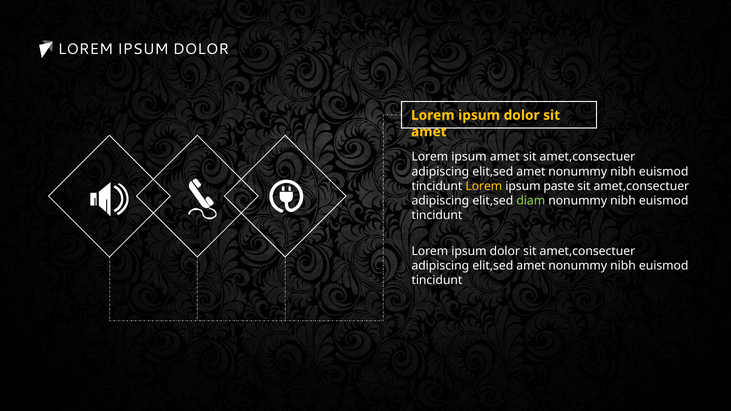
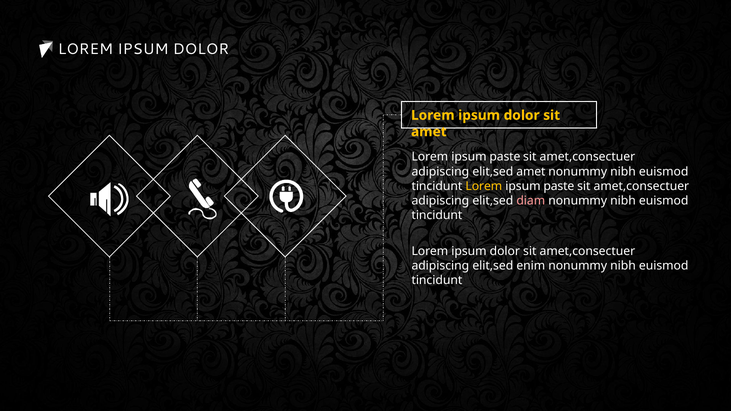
amet at (505, 157): amet -> paste
diam colour: light green -> pink
amet at (531, 266): amet -> enim
